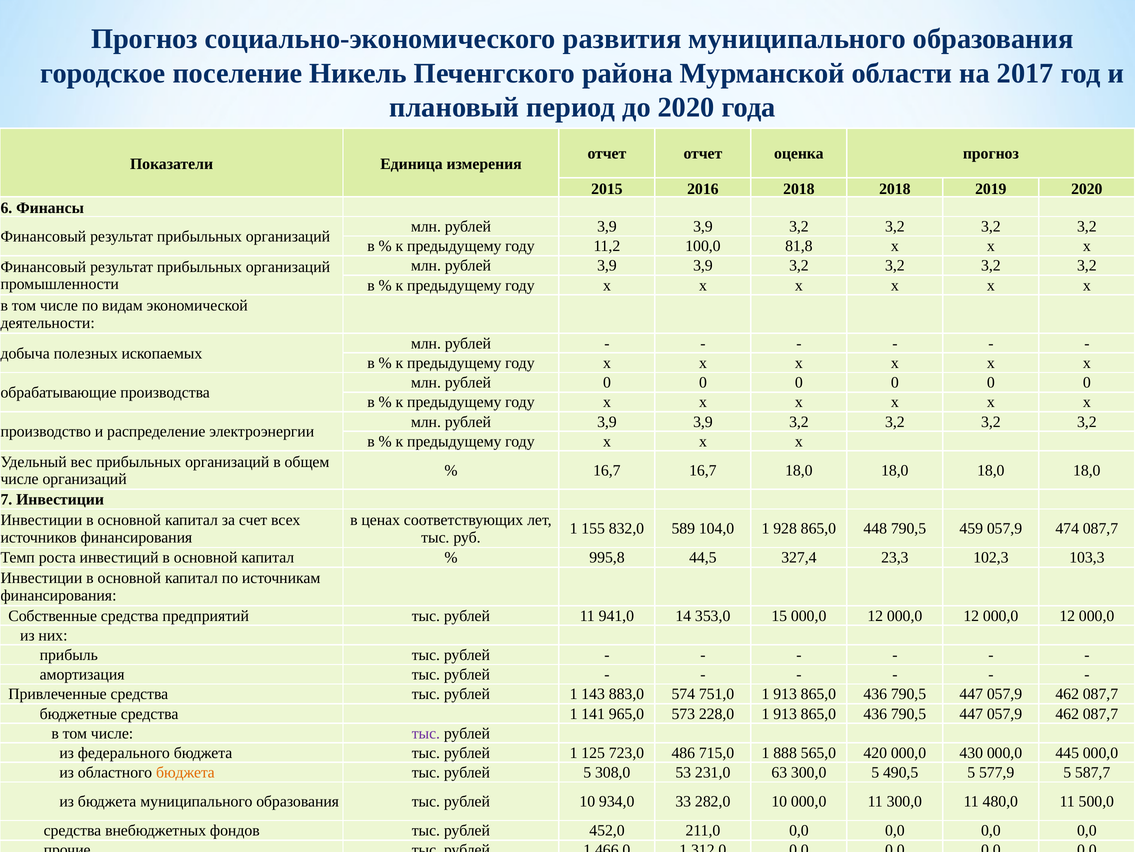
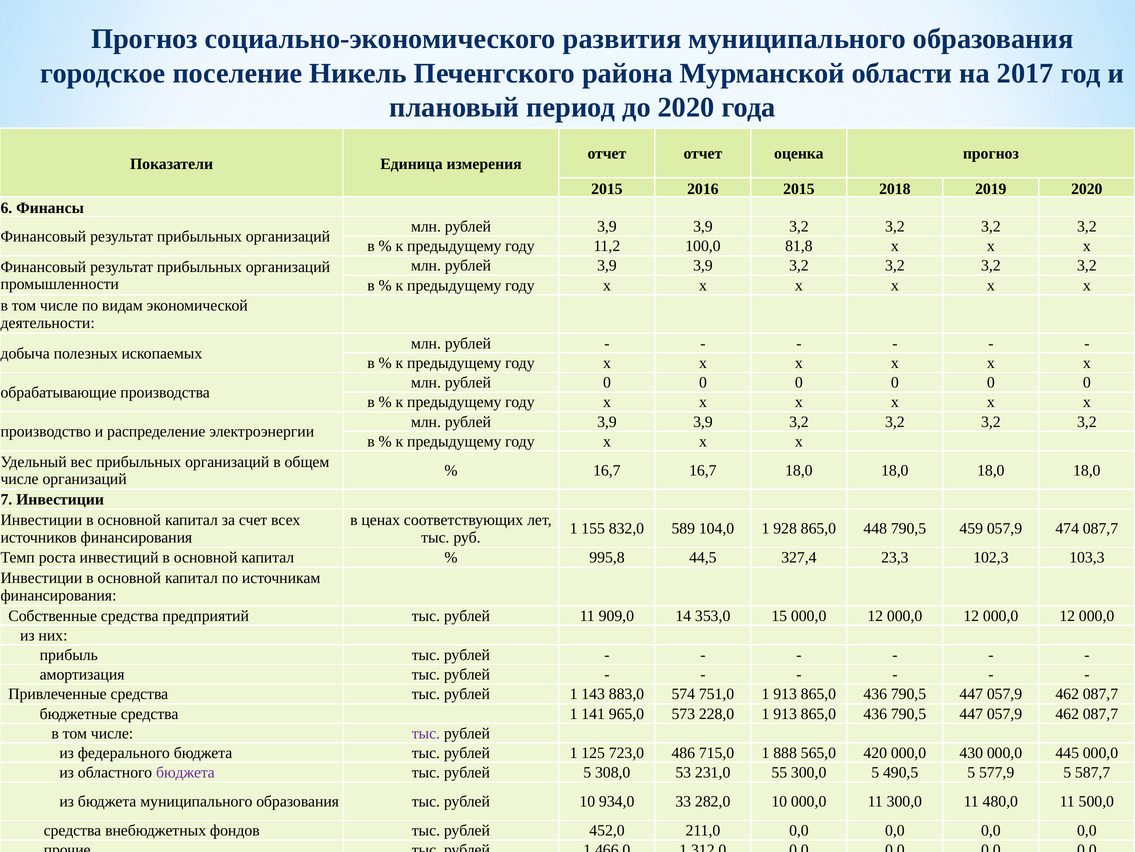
2016 2018: 2018 -> 2015
941,0: 941,0 -> 909,0
бюджета at (185, 772) colour: orange -> purple
63: 63 -> 55
